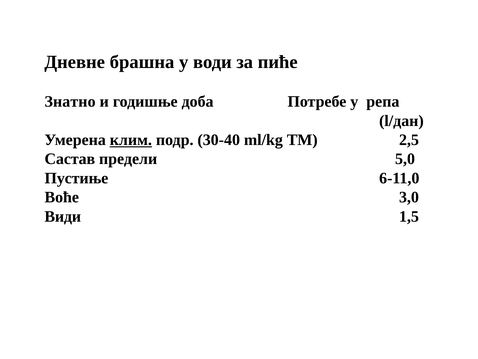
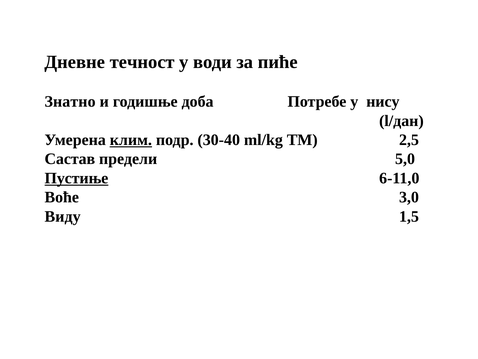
брашна: брашна -> течност
репа: репа -> нису
Пустиње underline: none -> present
Види: Види -> Виду
